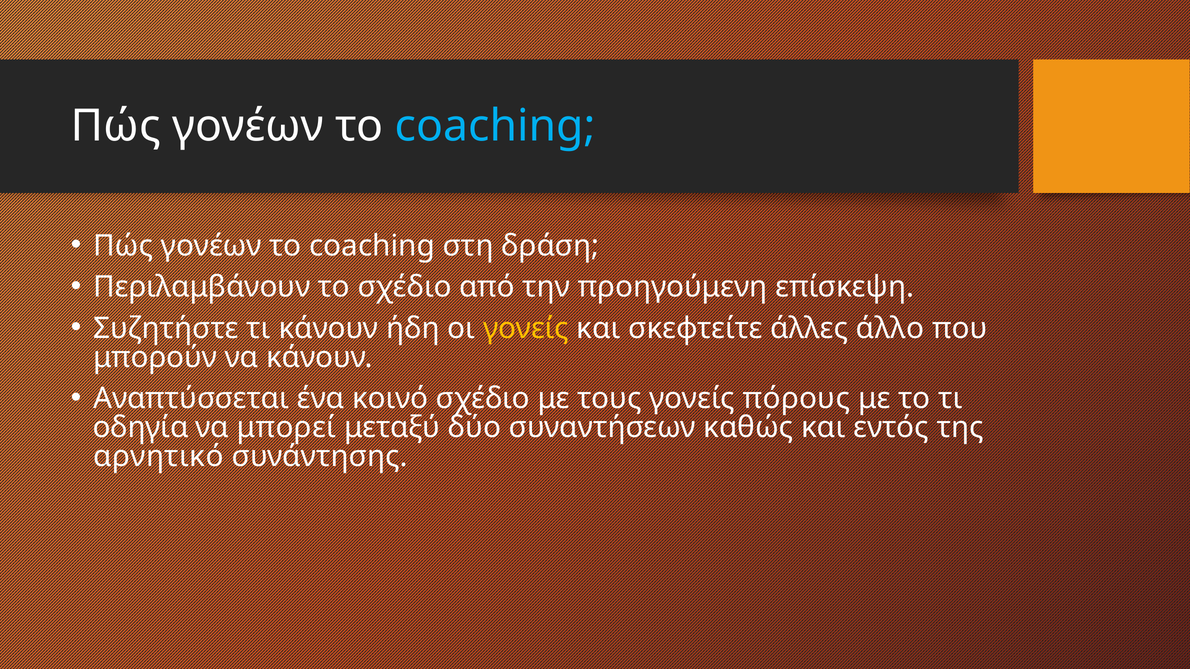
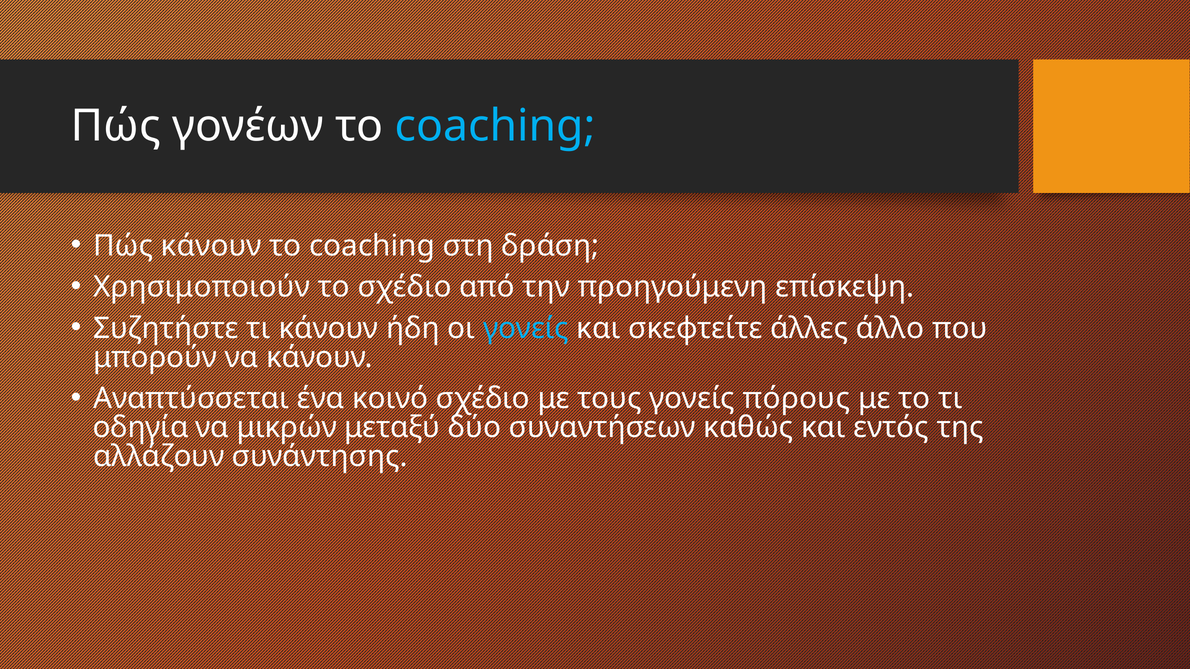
γονέων at (211, 246): γονέων -> κάνουν
Περιλαμβάνουν: Περιλαμβάνουν -> Χρησιμοποιούν
γονείς at (526, 328) colour: yellow -> light blue
μπορεί: μπορεί -> μικρών
αρνητικό: αρνητικό -> αλλάζουν
